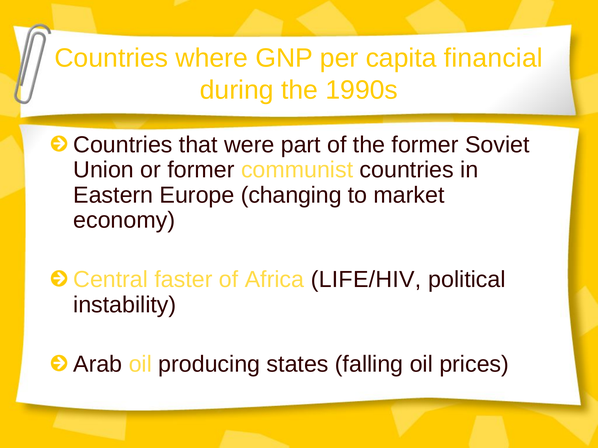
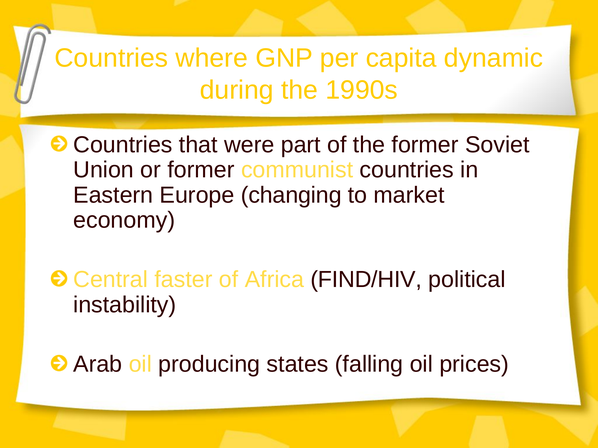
financial: financial -> dynamic
LIFE/HIV: LIFE/HIV -> FIND/HIV
